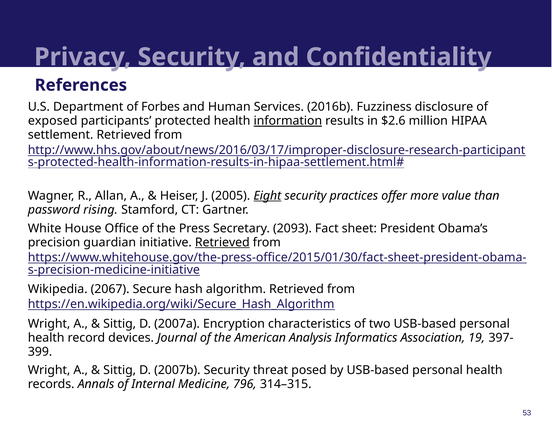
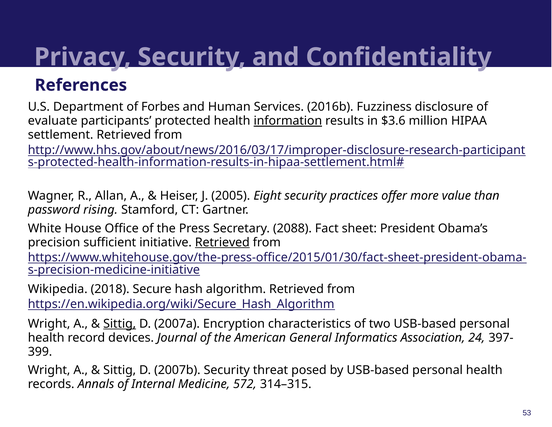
exposed: exposed -> evaluate
$2.6: $2.6 -> $3.6
Eight underline: present -> none
2093: 2093 -> 2088
guardian: guardian -> sufficient
2067: 2067 -> 2018
Sittig at (120, 323) underline: none -> present
Analysis: Analysis -> General
19: 19 -> 24
796: 796 -> 572
